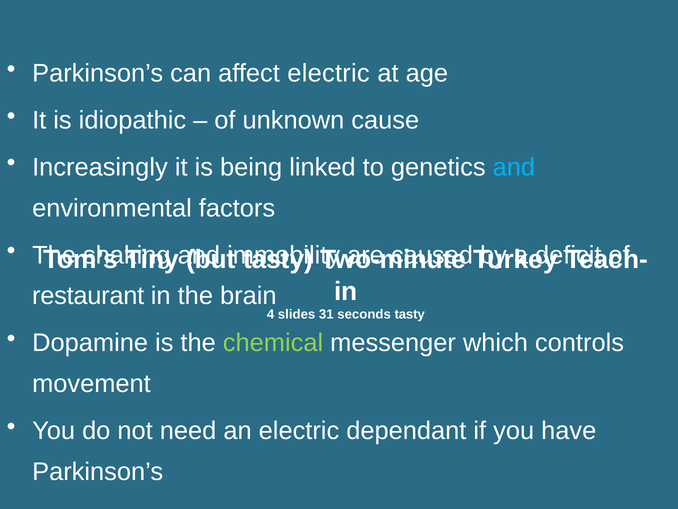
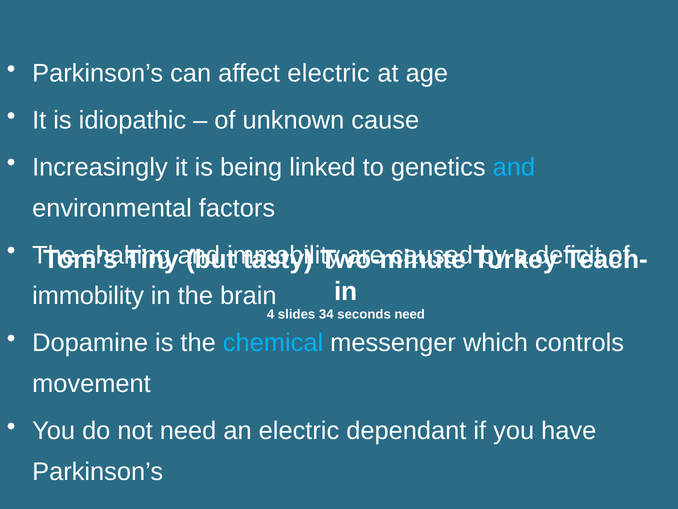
restaurant at (88, 296): restaurant -> immobility
31: 31 -> 34
seconds tasty: tasty -> need
chemical colour: light green -> light blue
